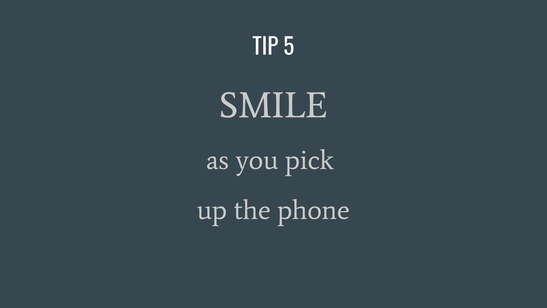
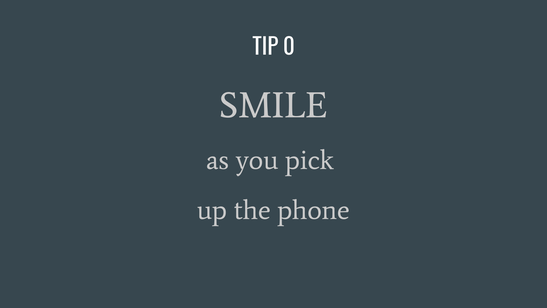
5: 5 -> 0
